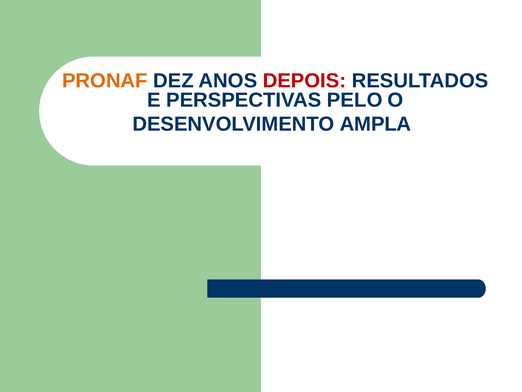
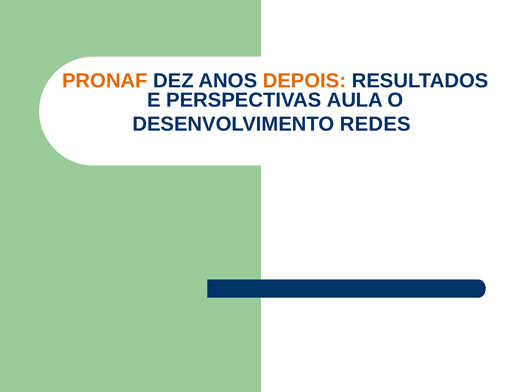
DEPOIS colour: red -> orange
PELO: PELO -> AULA
AMPLA: AMPLA -> REDES
